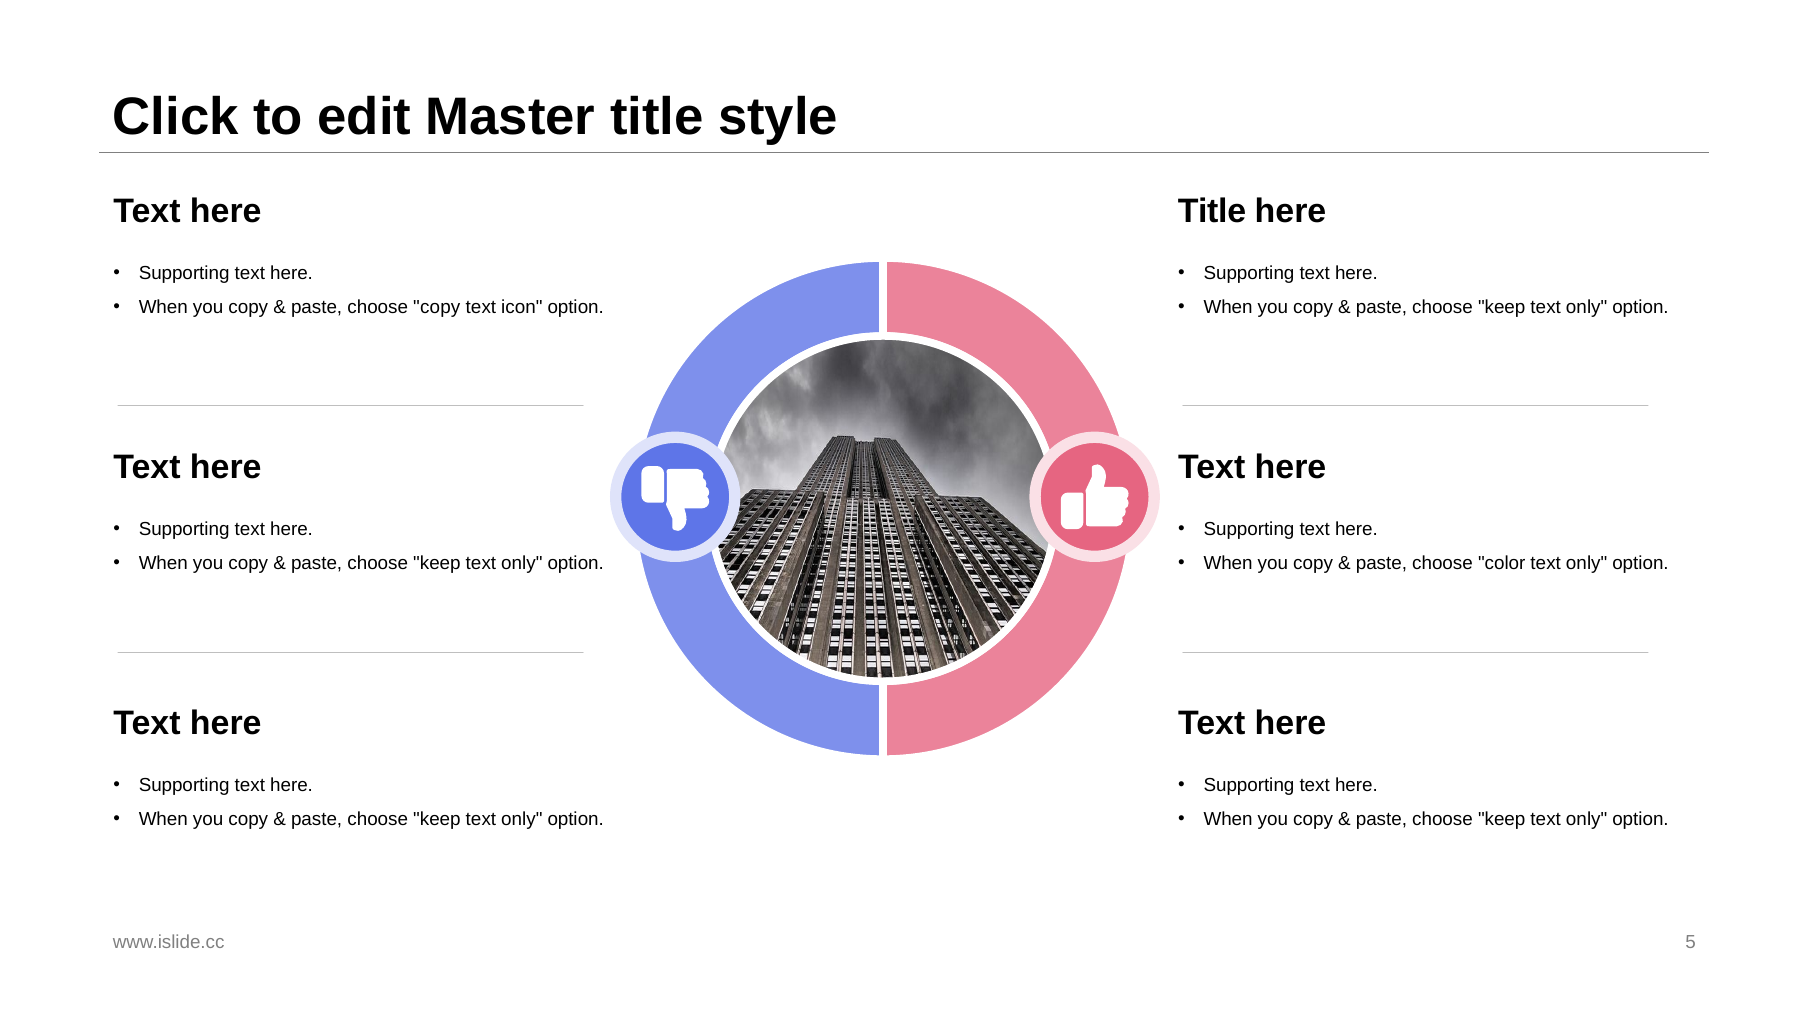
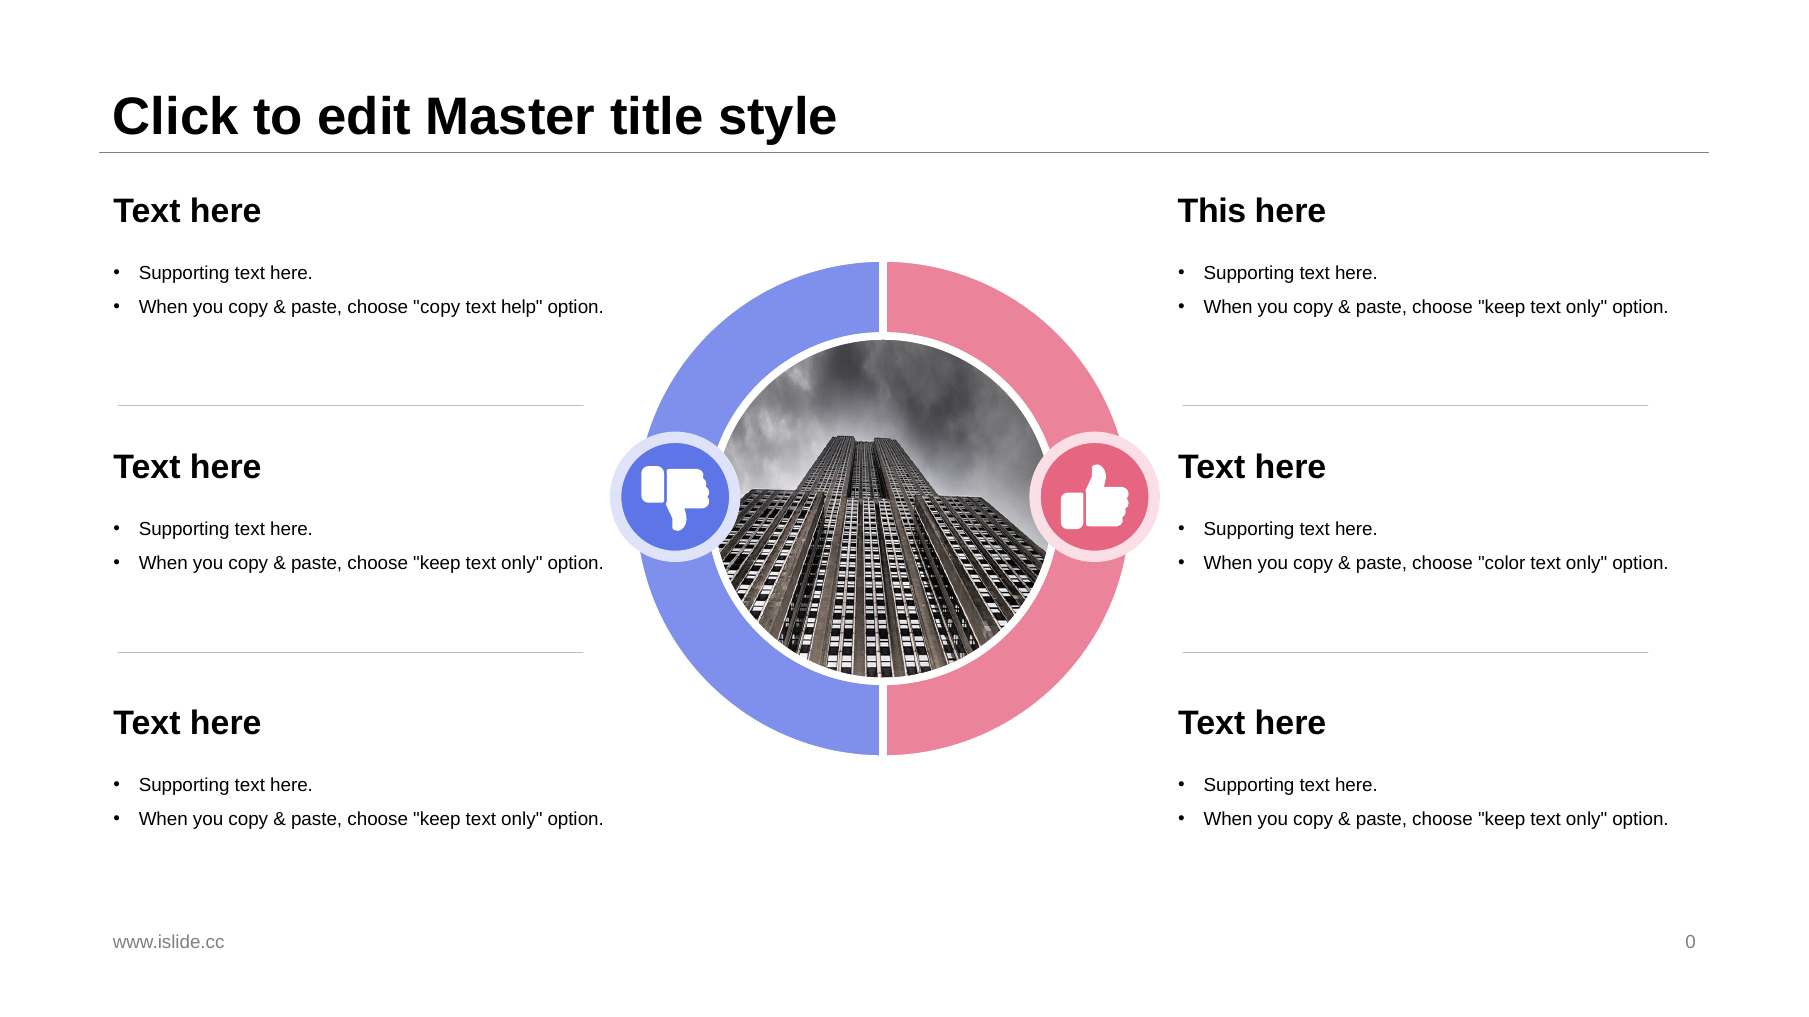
Title at (1212, 211): Title -> This
icon: icon -> help
5: 5 -> 0
